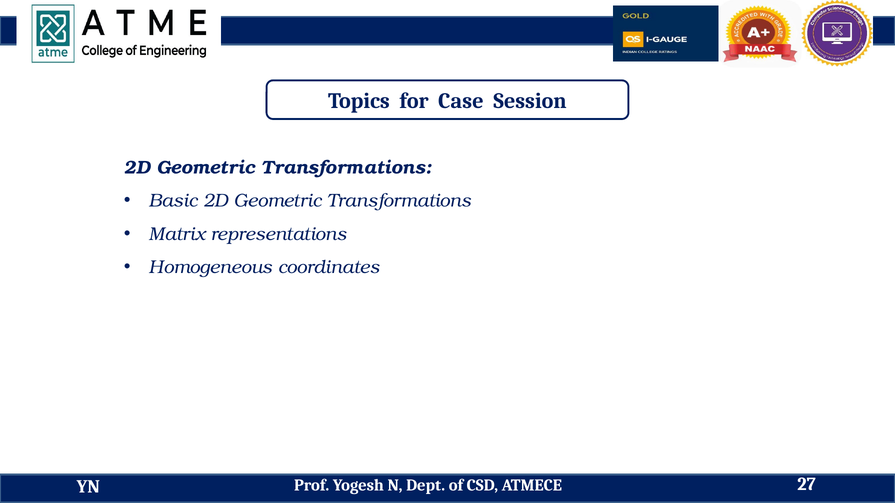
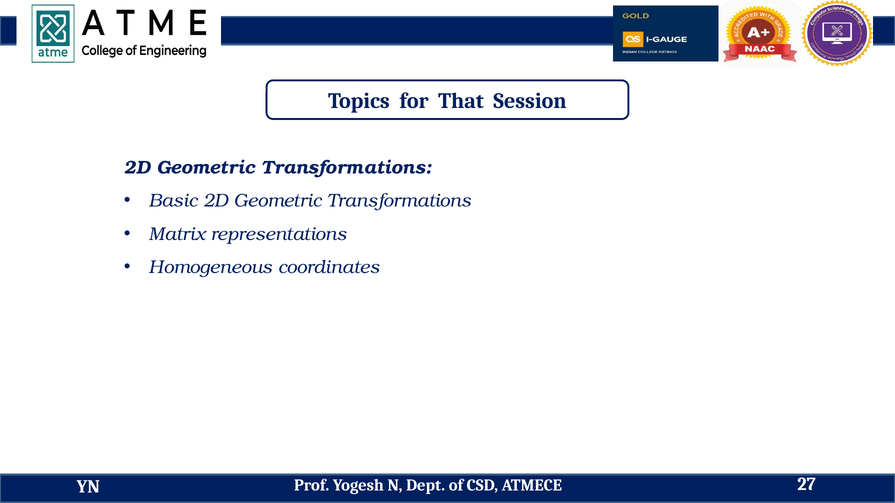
Case: Case -> That
